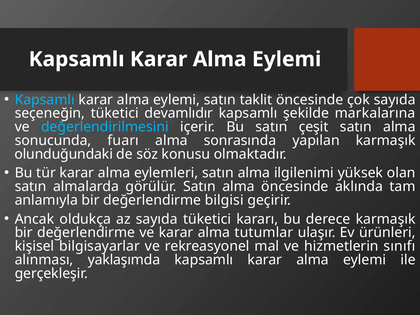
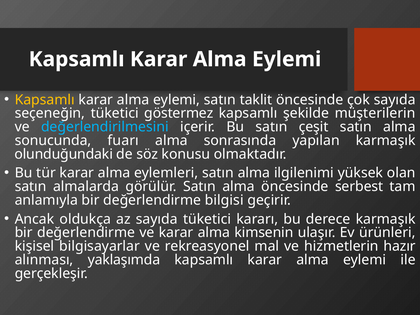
Kapsamlı at (45, 100) colour: light blue -> yellow
devamlıdır: devamlıdır -> göstermez
markalarına: markalarına -> müşterilerin
aklında: aklında -> serbest
tutumlar: tutumlar -> kimsenin
sınıfı: sınıfı -> hazır
